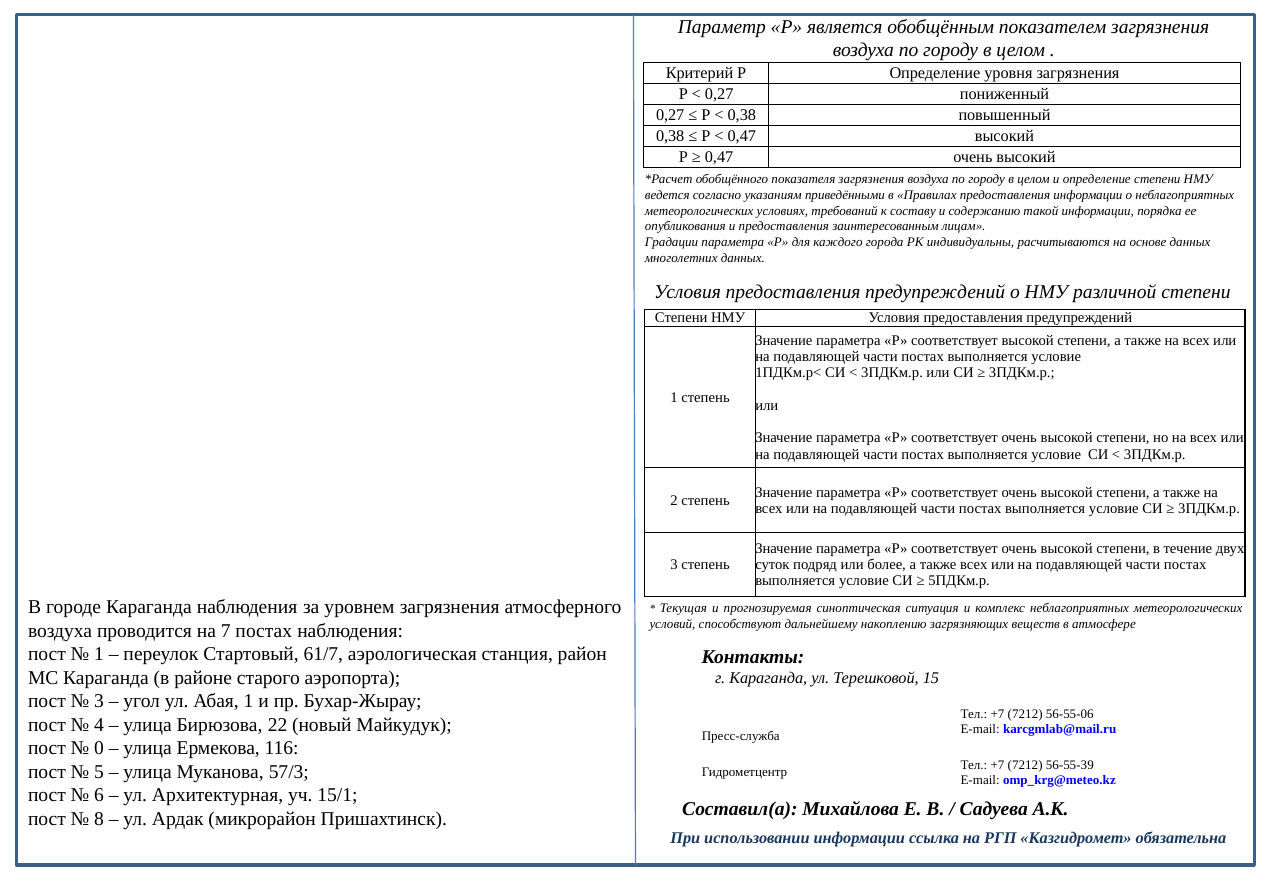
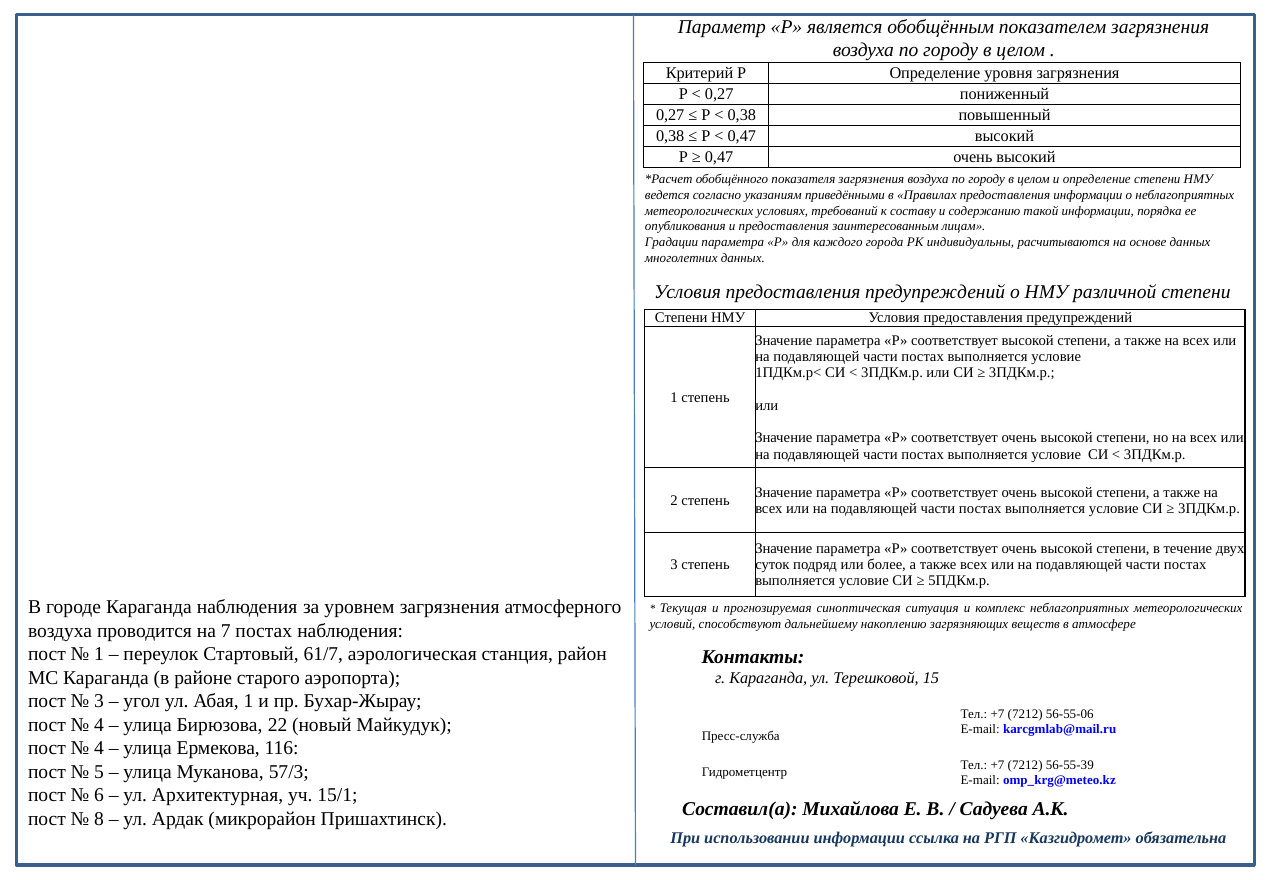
0 at (99, 748): 0 -> 4
